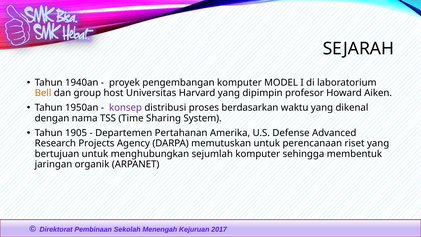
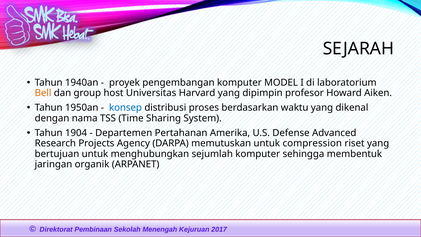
konsep colour: purple -> blue
1905: 1905 -> 1904
perencanaan: perencanaan -> compression
